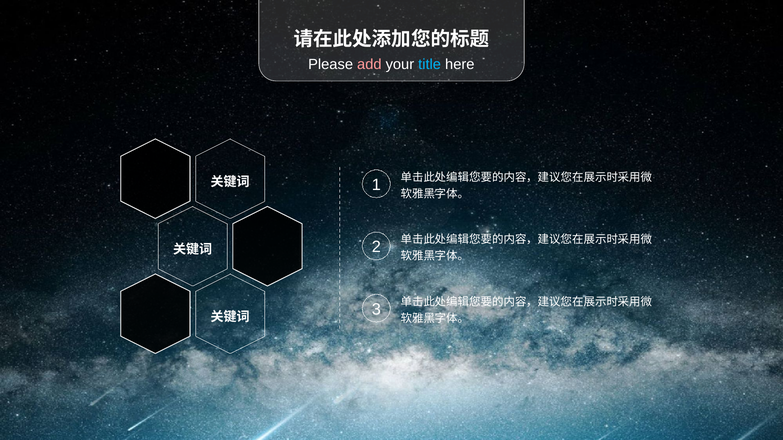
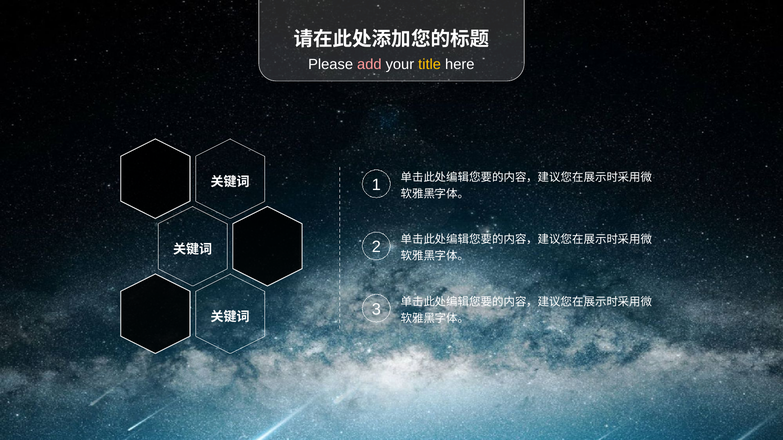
title colour: light blue -> yellow
